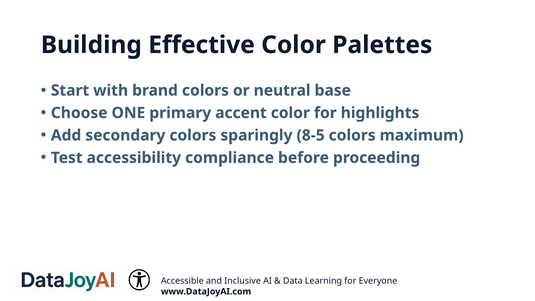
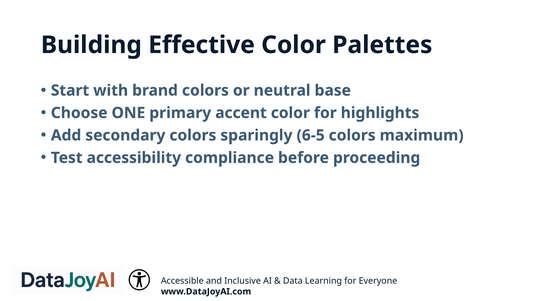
8-5: 8-5 -> 6-5
